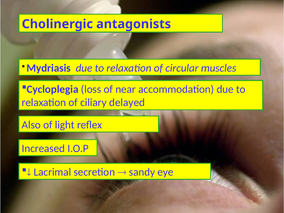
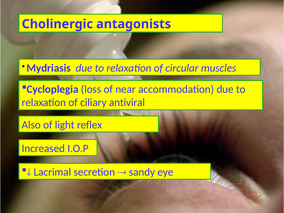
delayed: delayed -> antiviral
